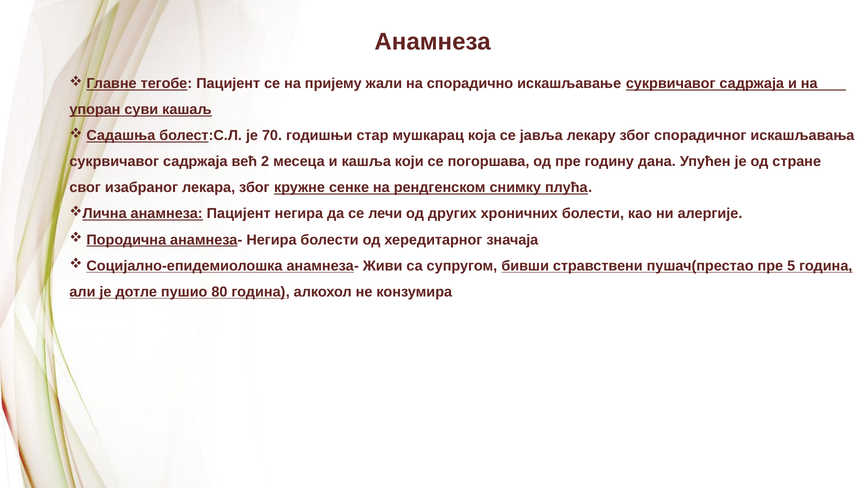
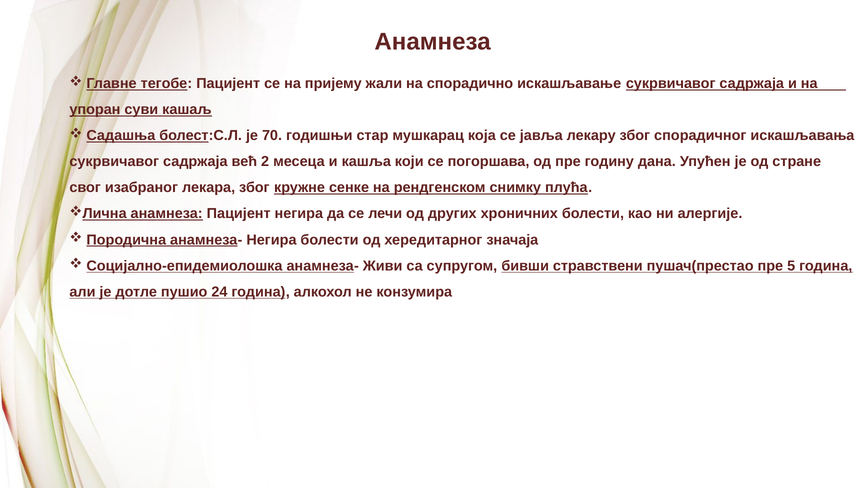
80: 80 -> 24
